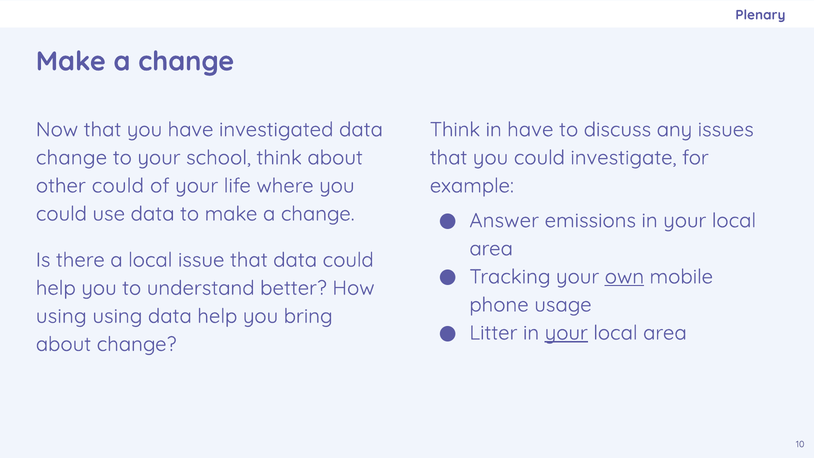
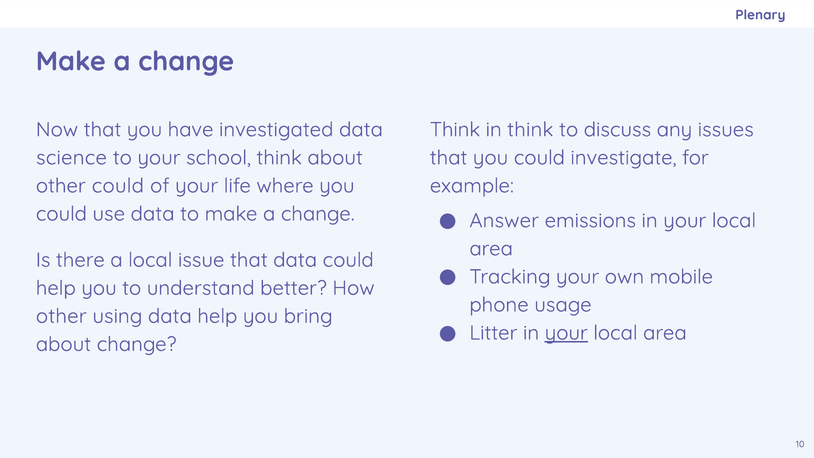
in have: have -> think
change at (71, 158): change -> science
own underline: present -> none
using at (61, 316): using -> other
